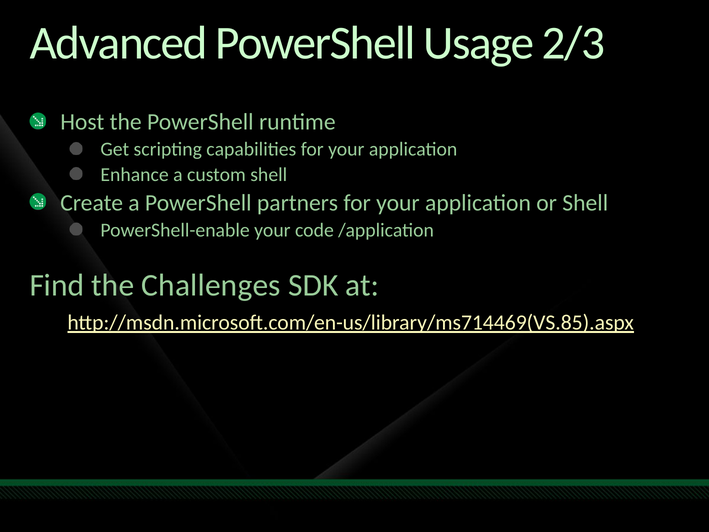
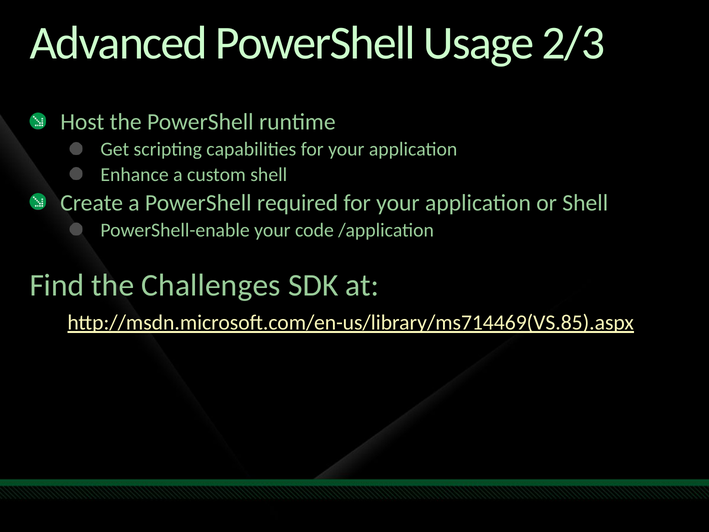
partners: partners -> required
